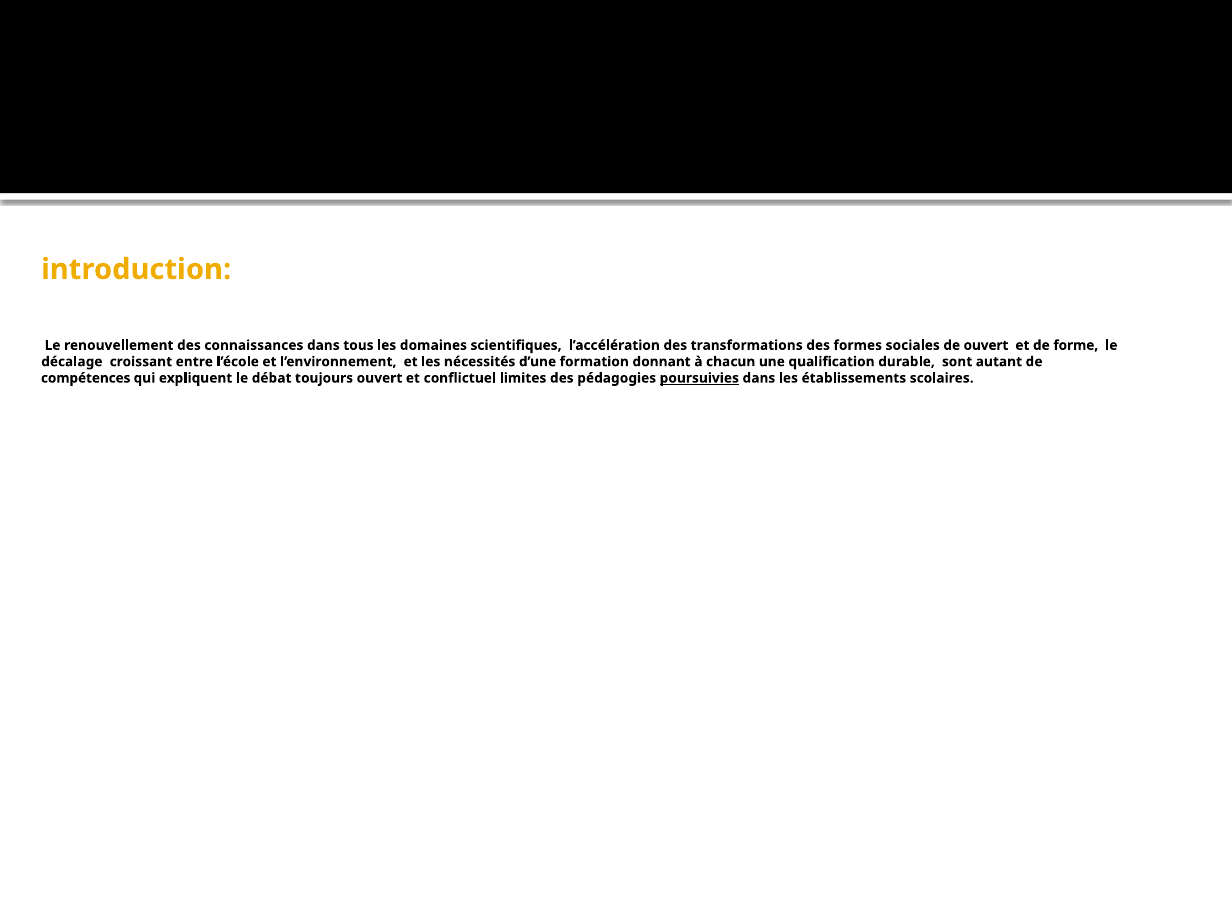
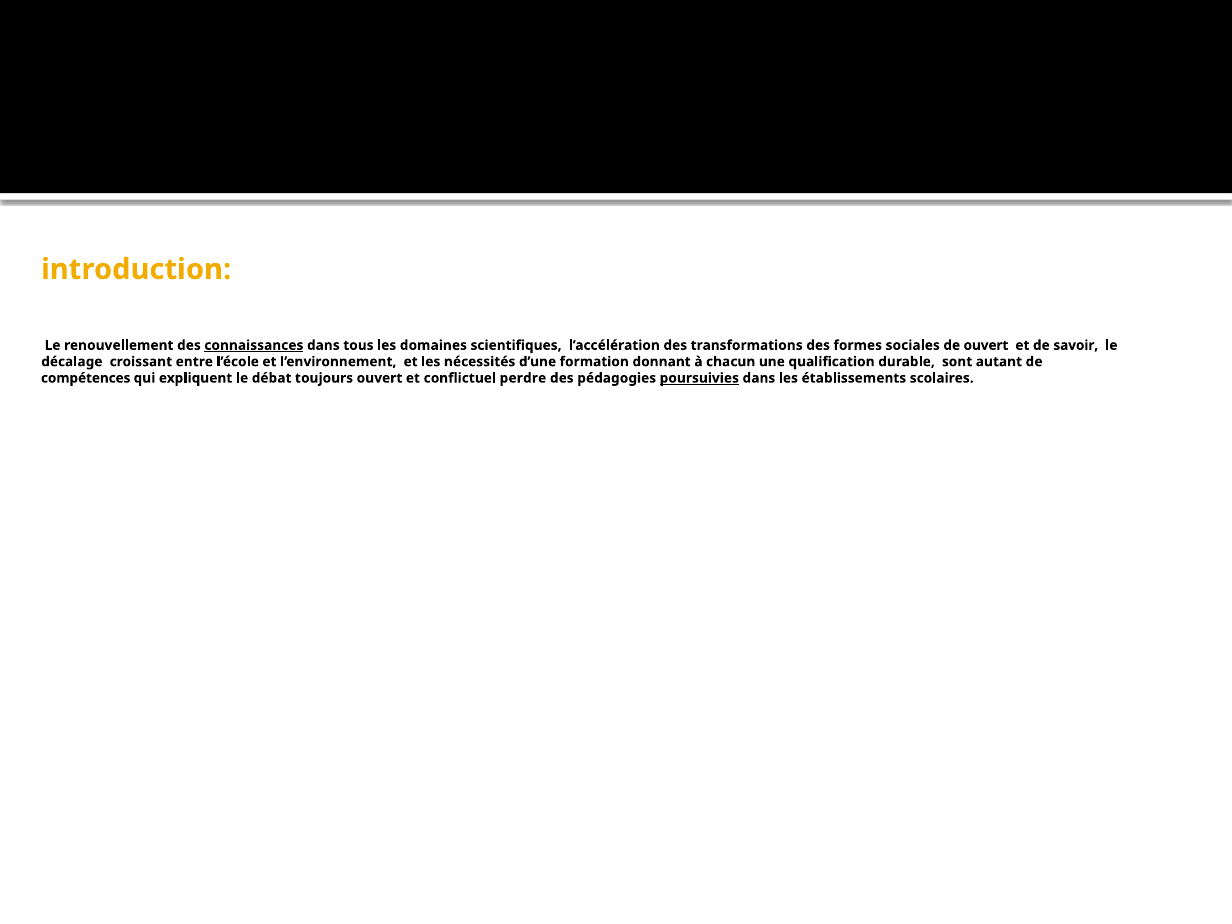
connaissances underline: none -> present
forme: forme -> savoir
limites: limites -> perdre
